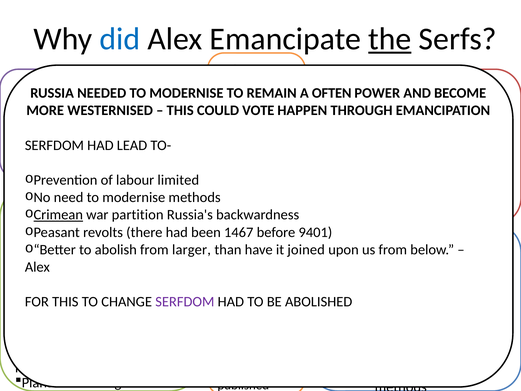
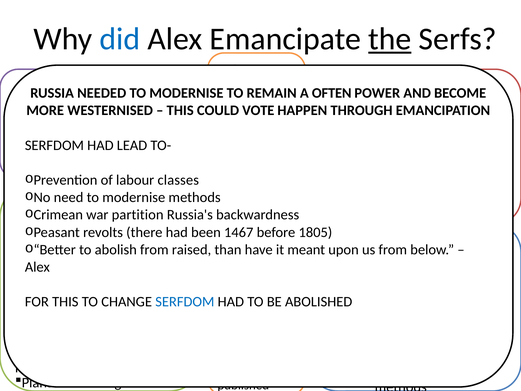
limited: limited -> classes
Crimean at (58, 215) underline: present -> none
9401: 9401 -> 1805
larger: larger -> raised
joined: joined -> meant
SERFDOM at (185, 302) colour: purple -> blue
